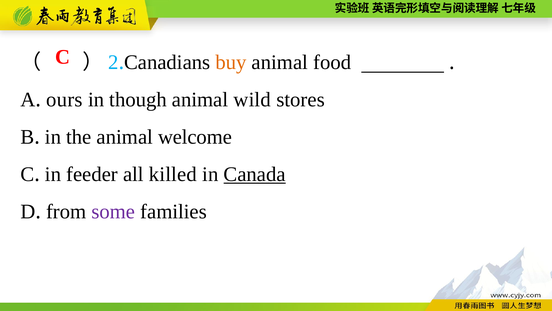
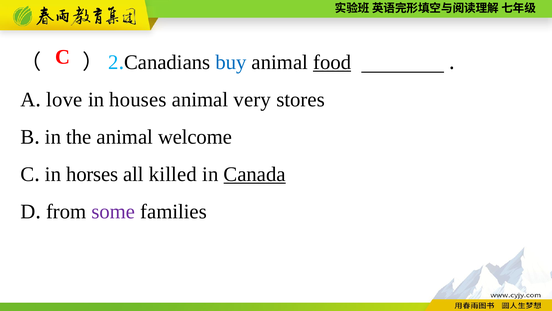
buy colour: orange -> blue
food underline: none -> present
ours: ours -> love
though: though -> houses
wild: wild -> very
feeder: feeder -> horses
